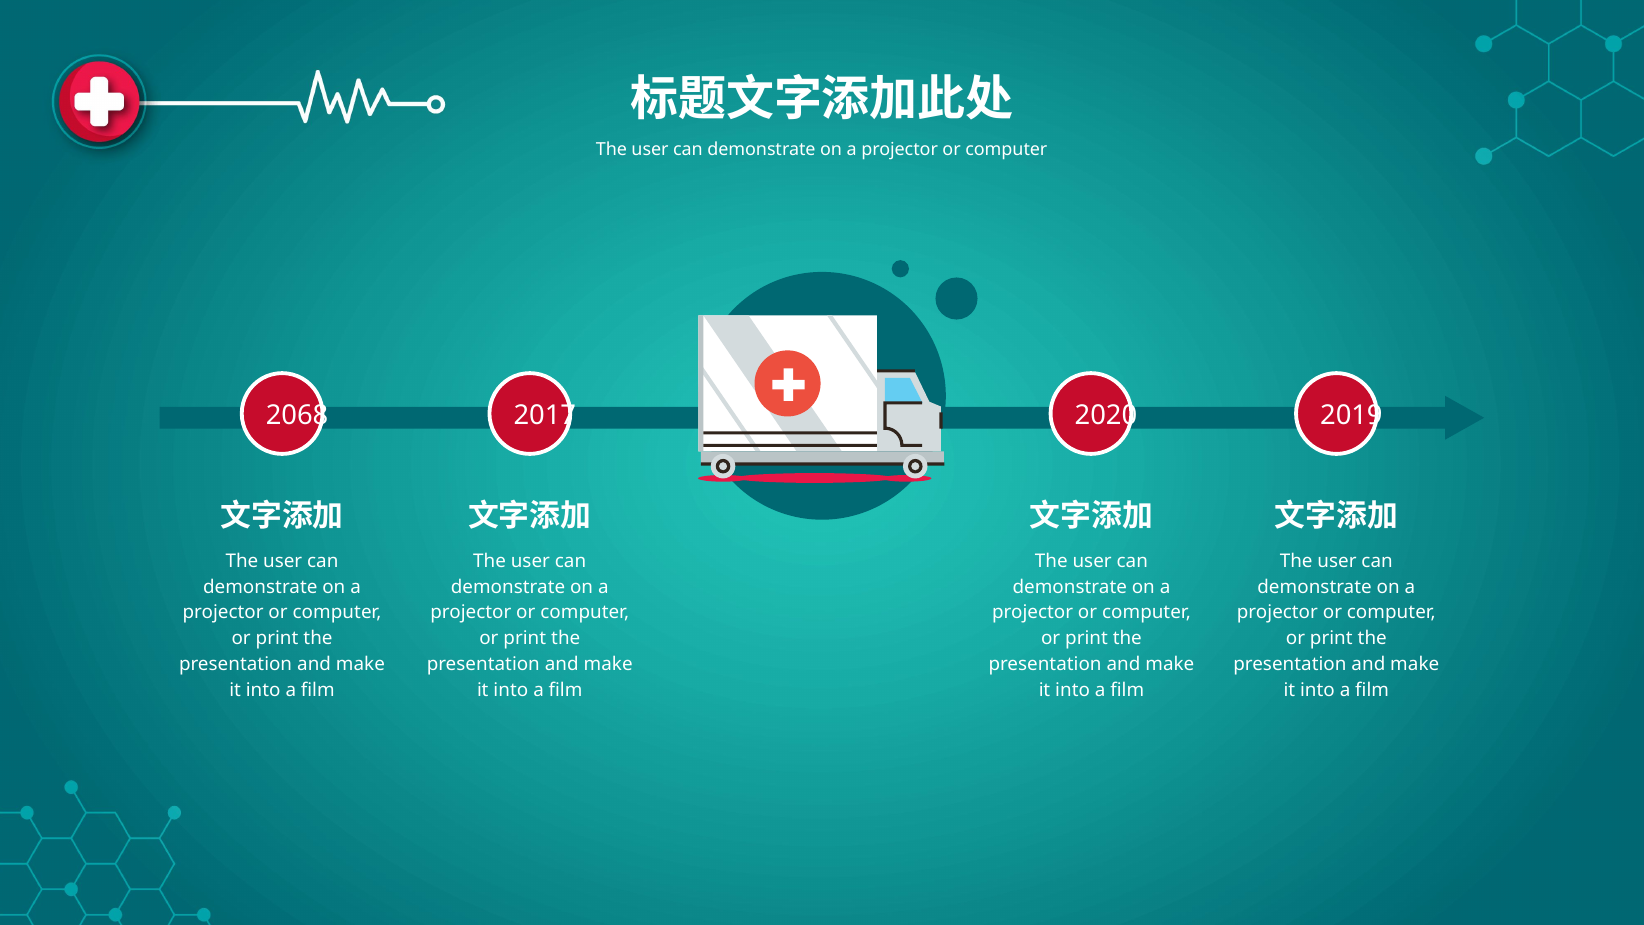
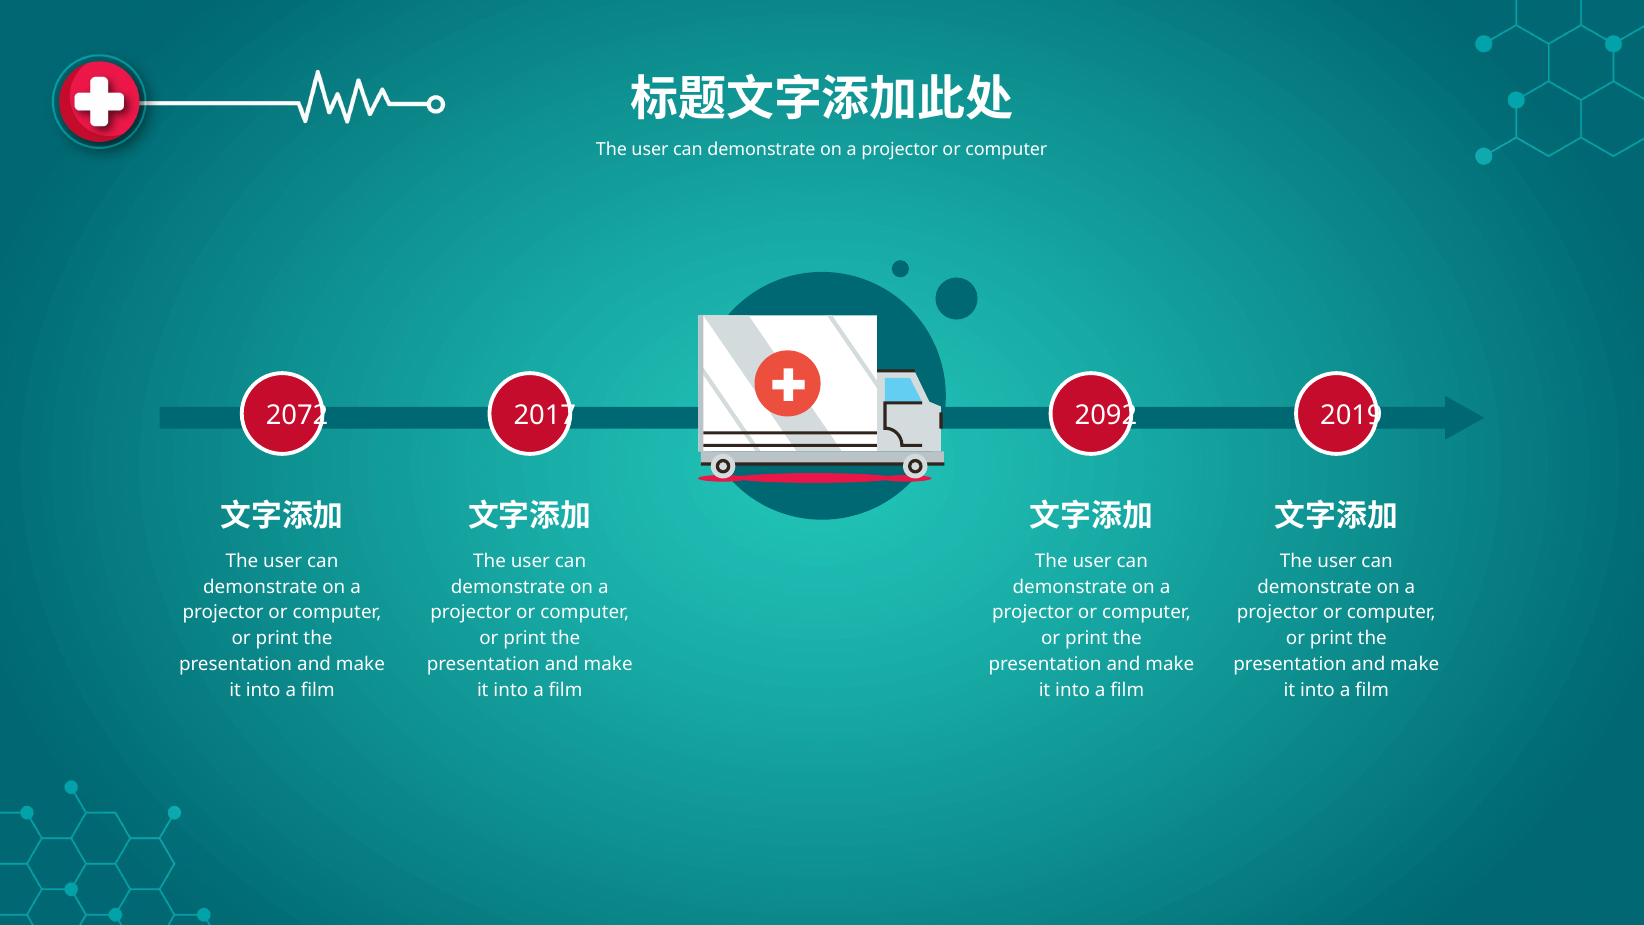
2068: 2068 -> 2072
2020: 2020 -> 2092
